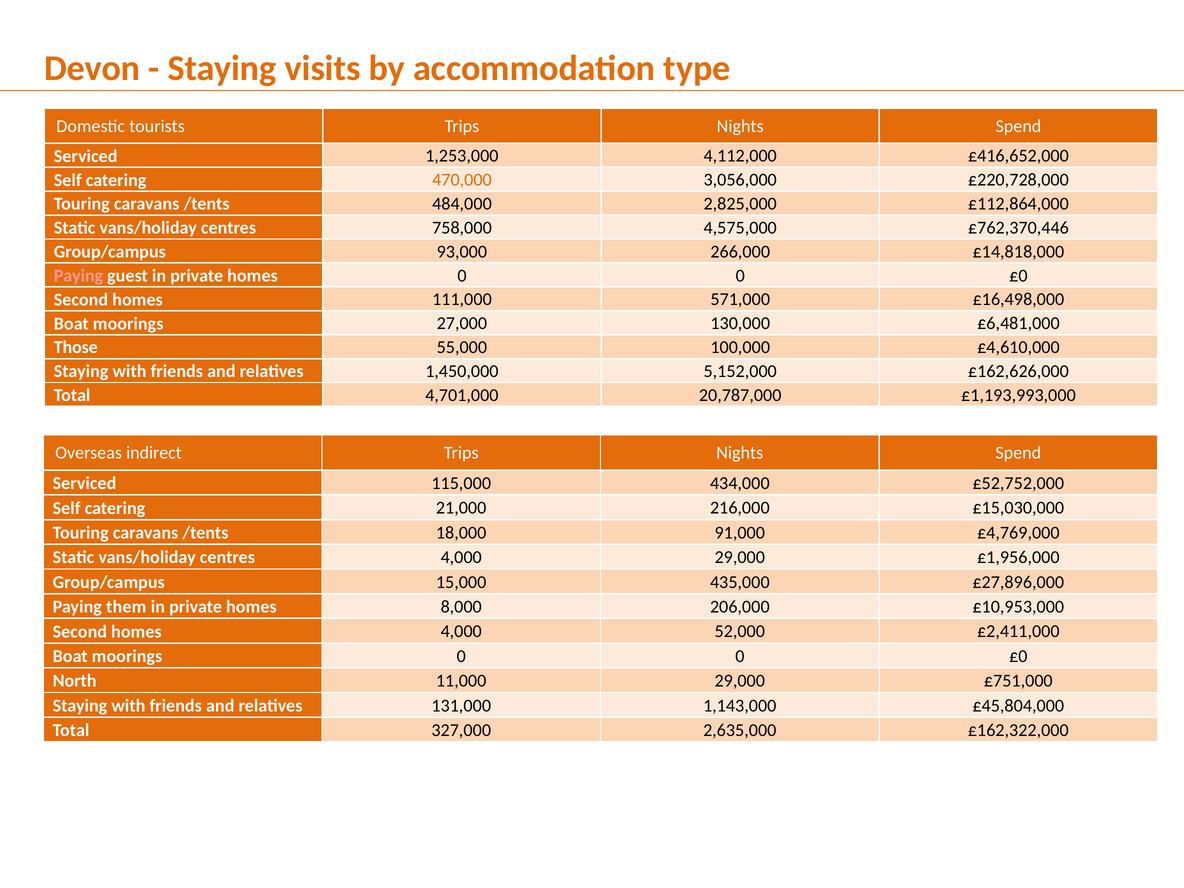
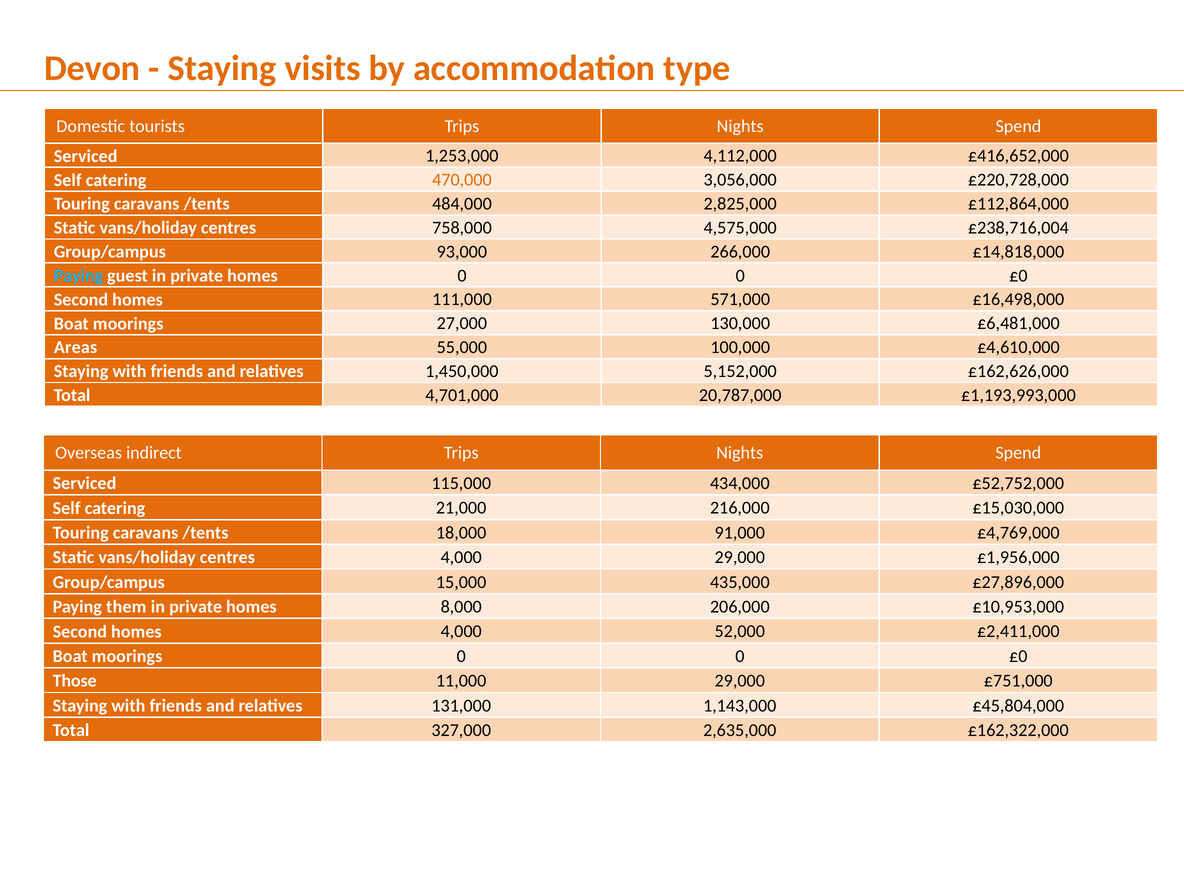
£762,370,446: £762,370,446 -> £238,716,004
Paying at (78, 276) colour: pink -> light blue
Those: Those -> Areas
North: North -> Those
